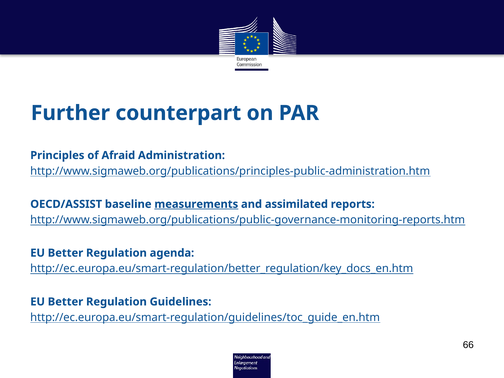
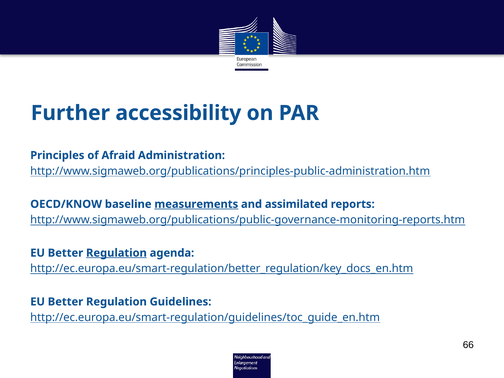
counterpart: counterpart -> accessibility
OECD/ASSIST: OECD/ASSIST -> OECD/KNOW
Regulation at (116, 253) underline: none -> present
